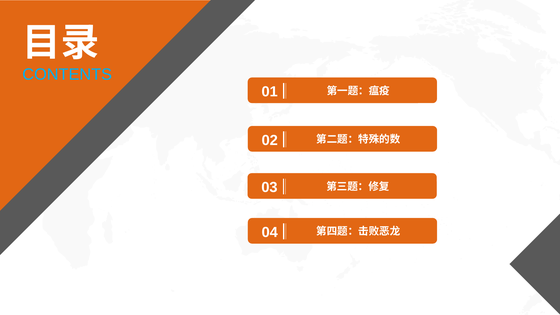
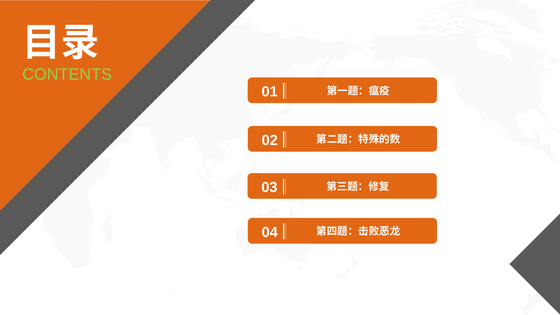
CONTENTS colour: light blue -> light green
